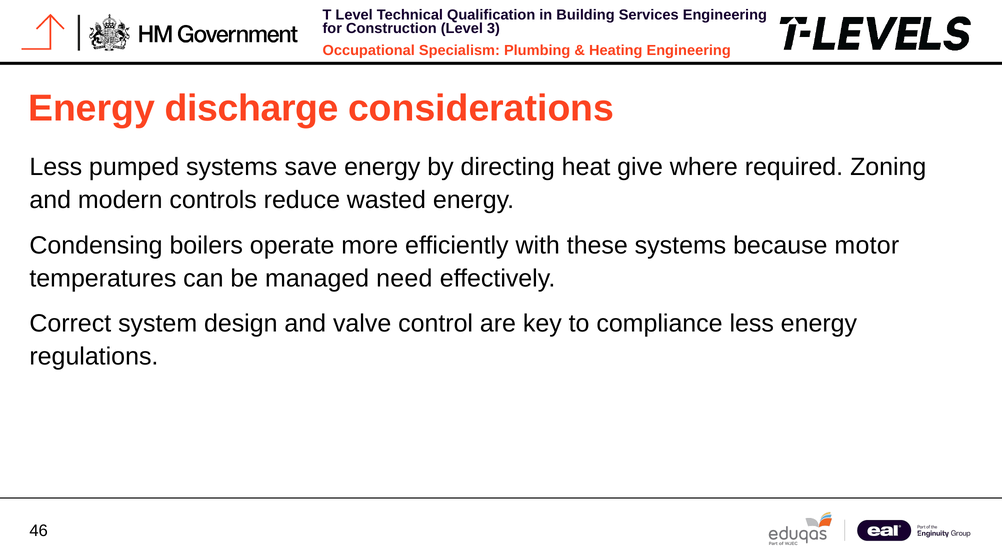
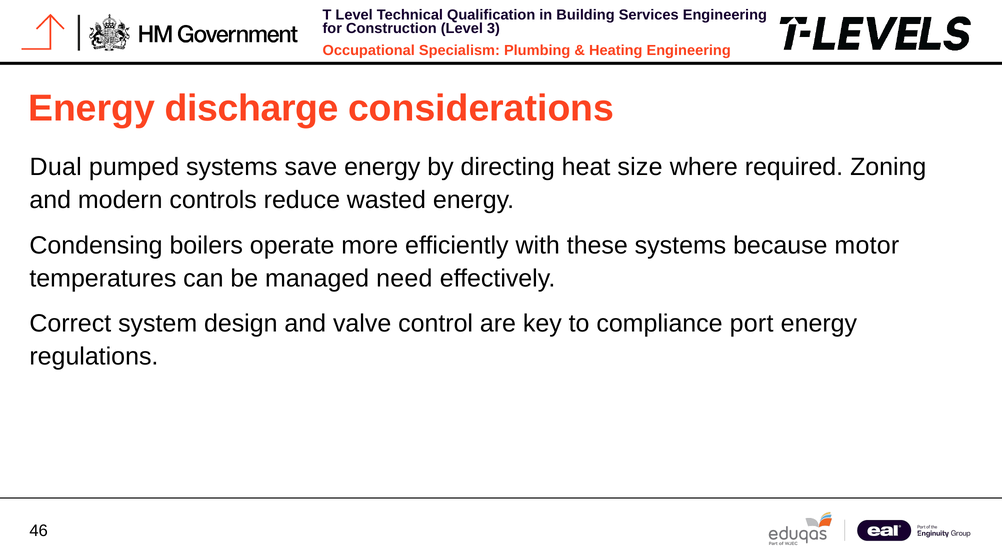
Less at (56, 167): Less -> Dual
give: give -> size
compliance less: less -> port
